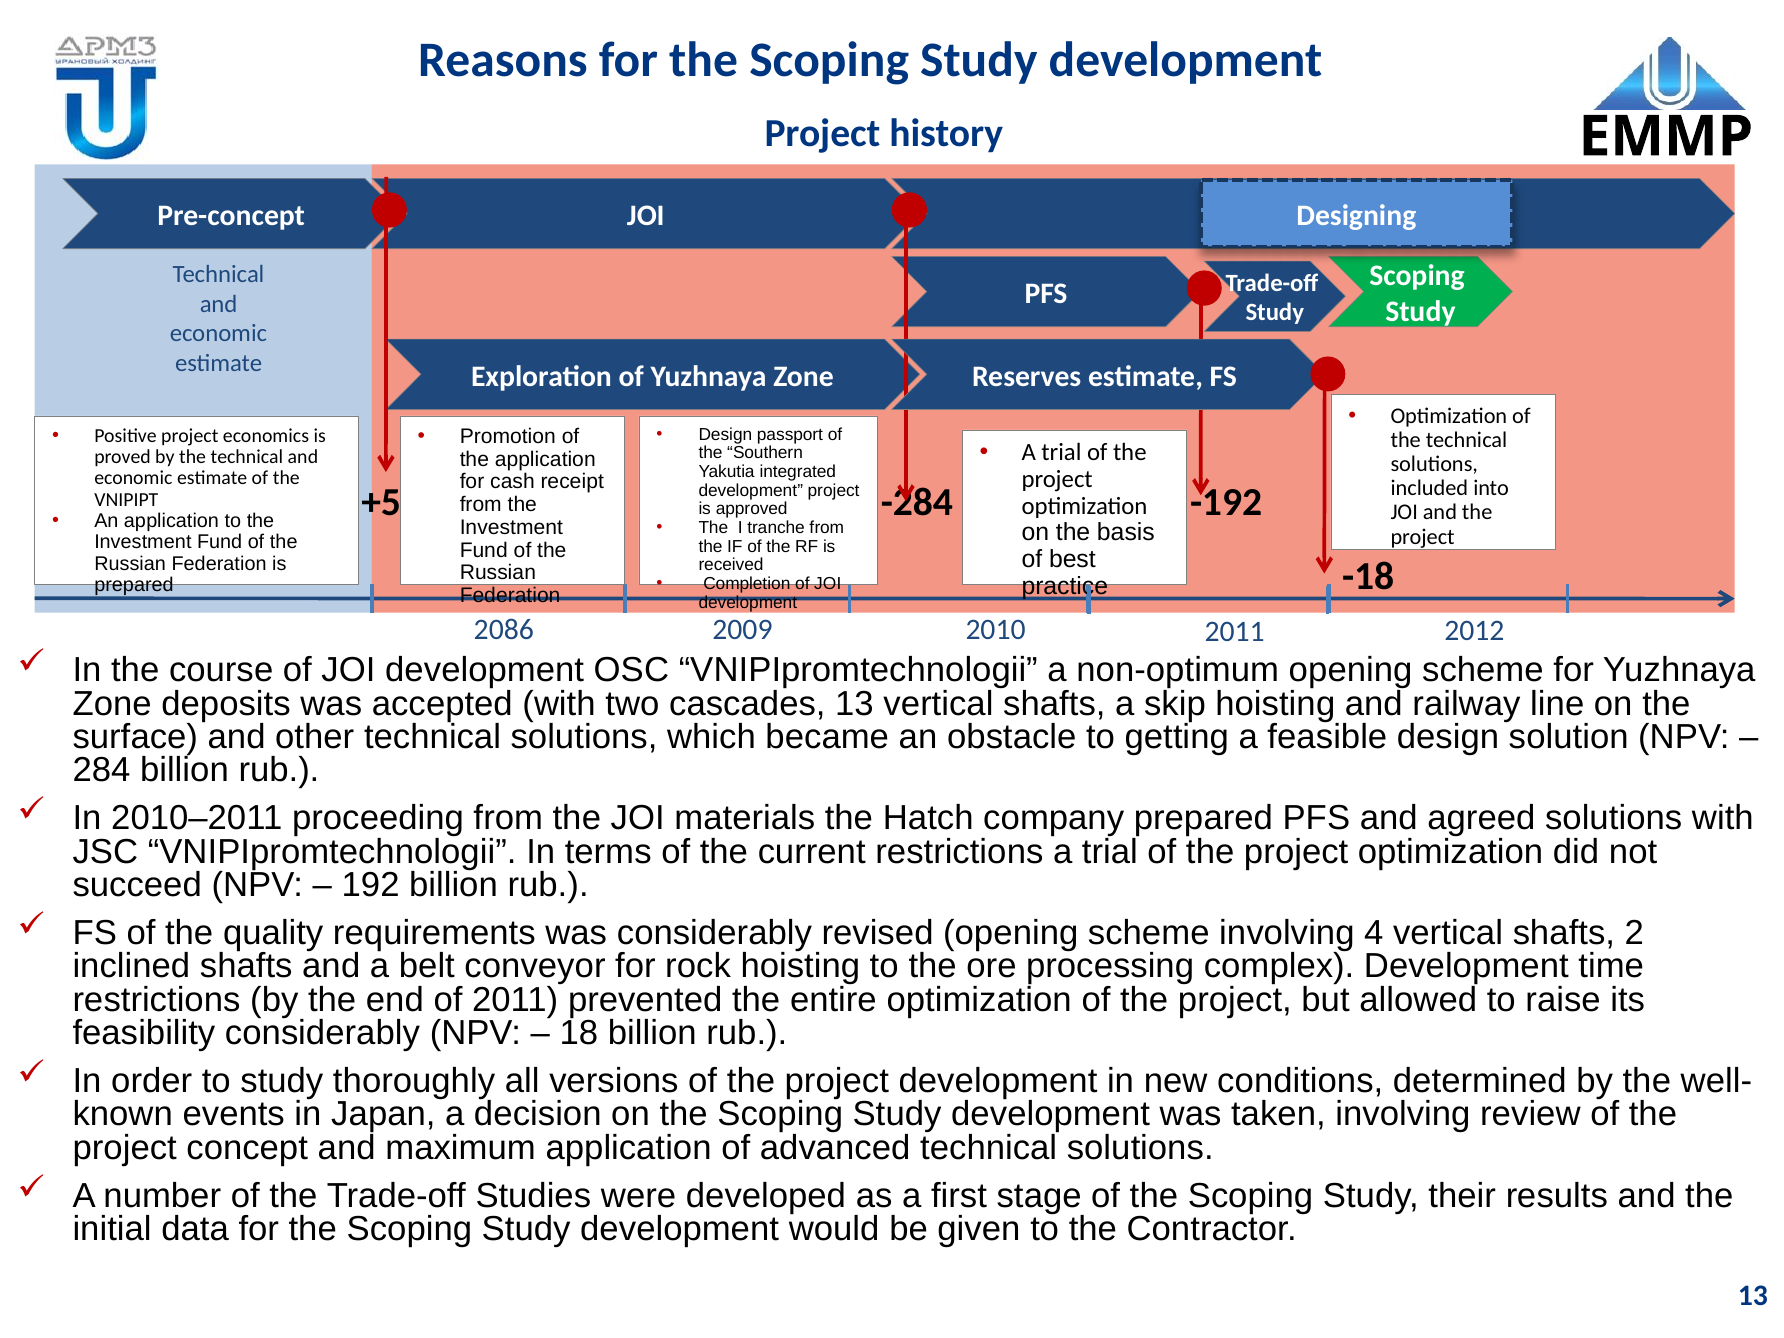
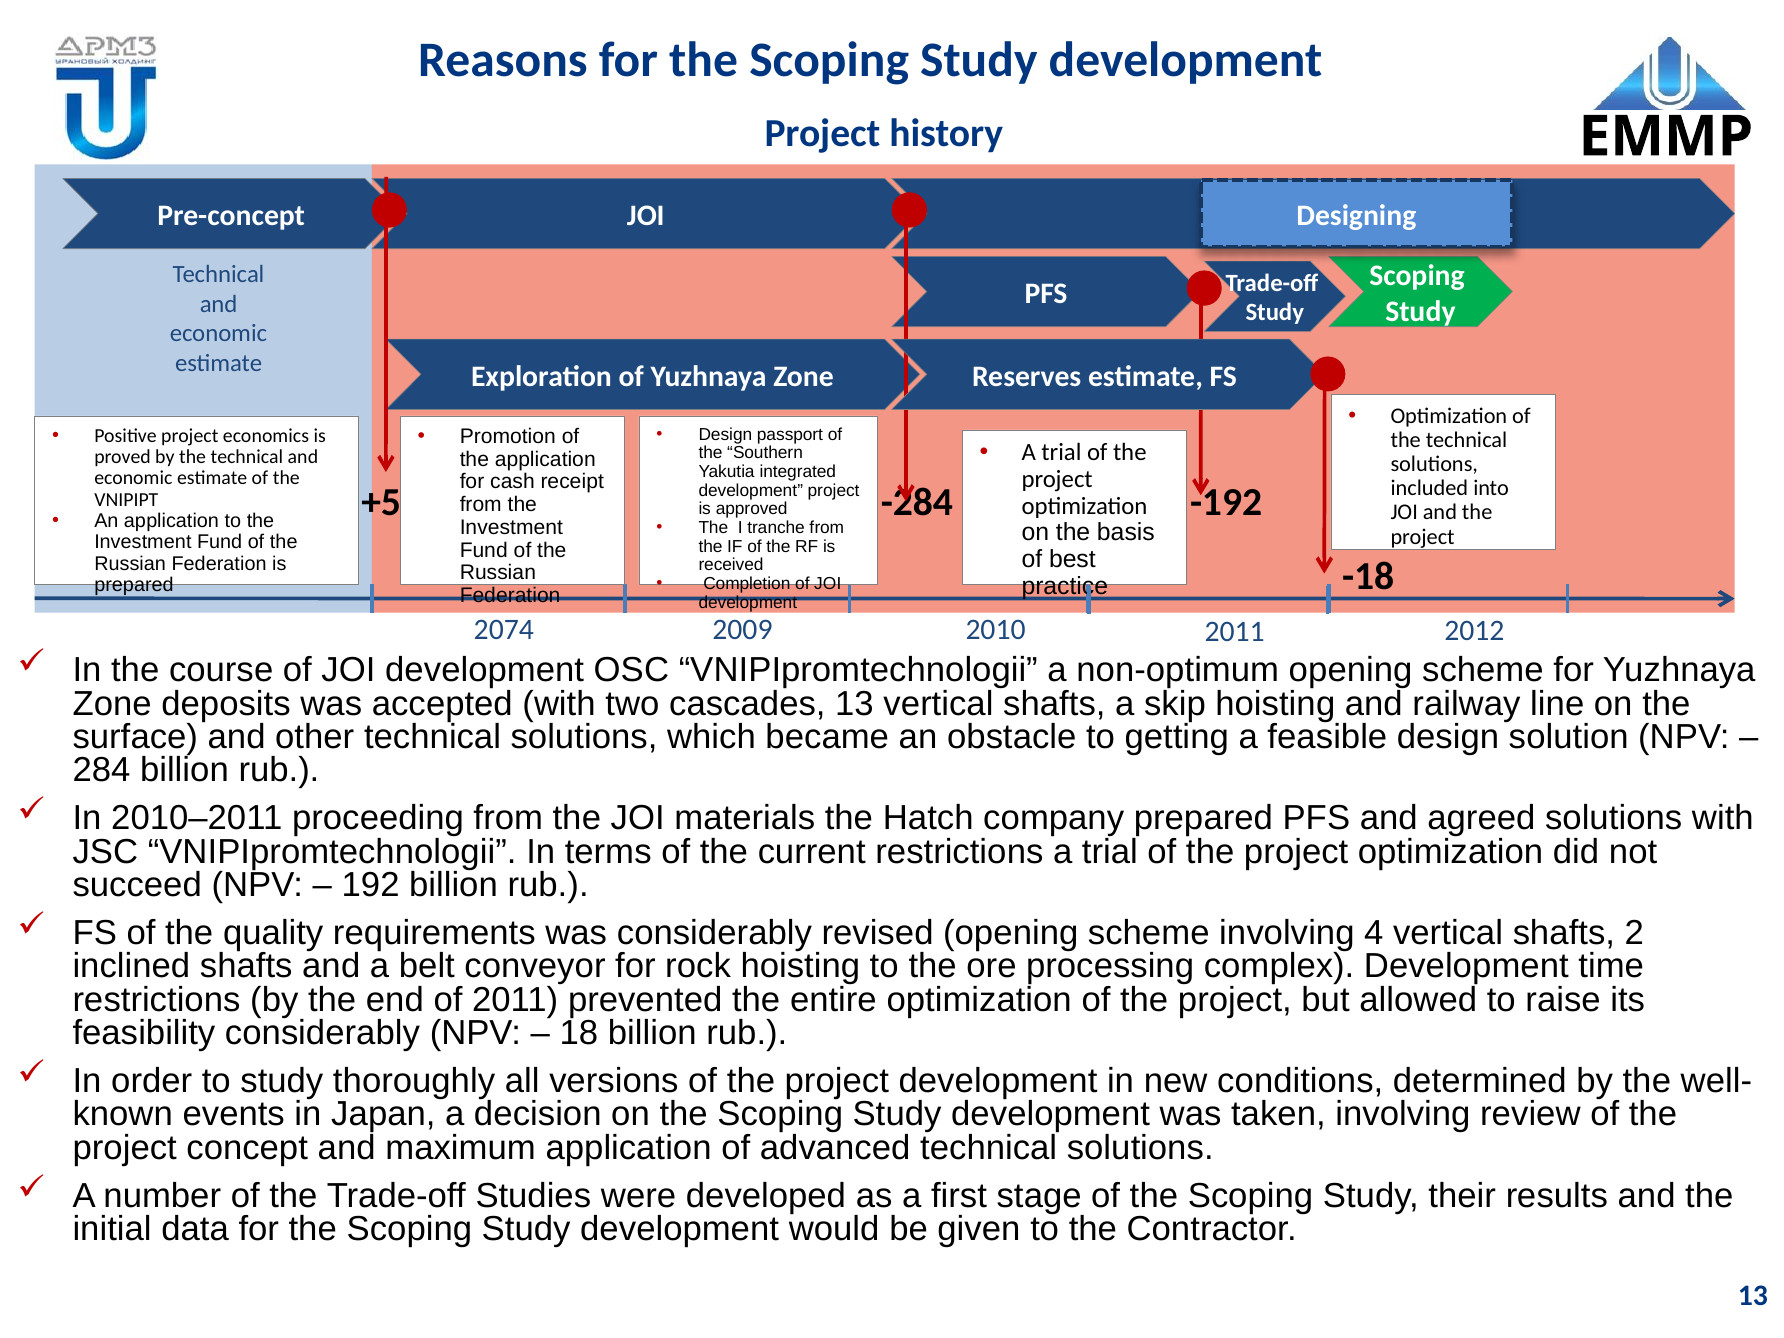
2086: 2086 -> 2074
